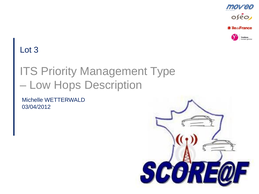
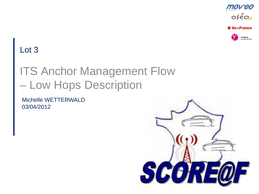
Priority: Priority -> Anchor
Type: Type -> Flow
